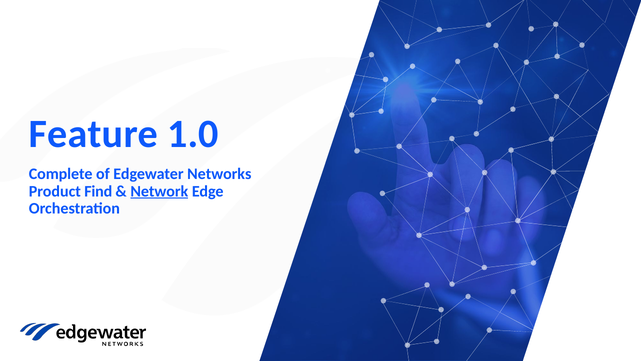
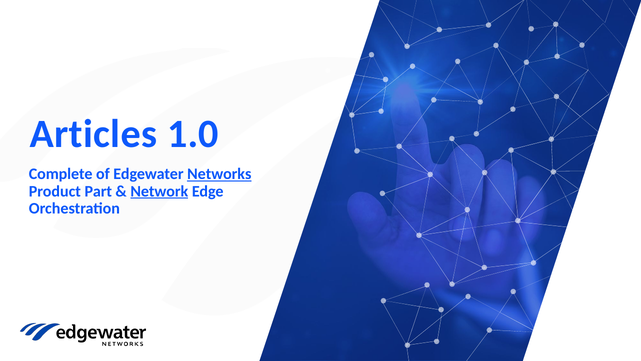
Feature: Feature -> Articles
Networks underline: none -> present
Find: Find -> Part
